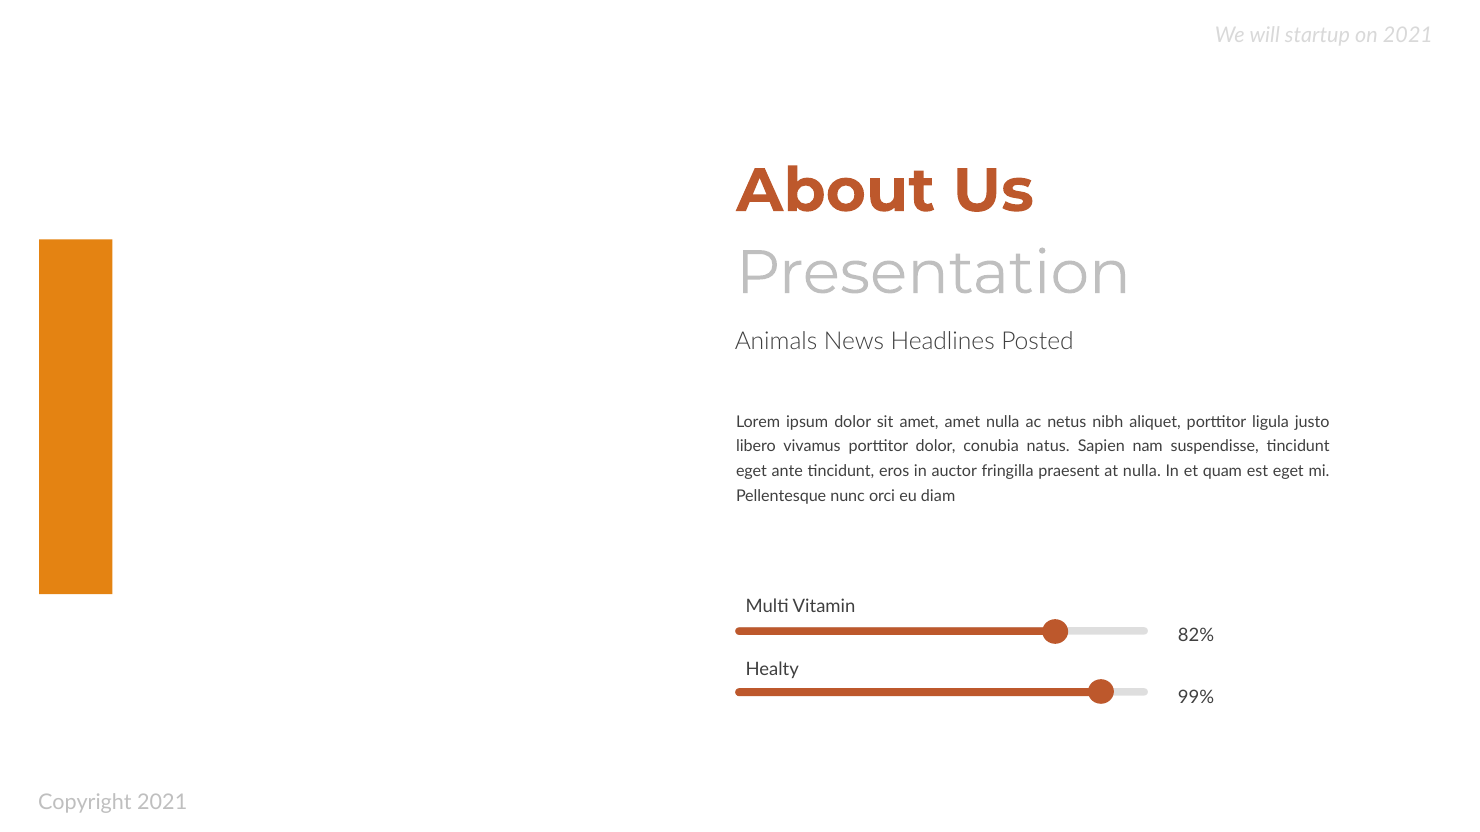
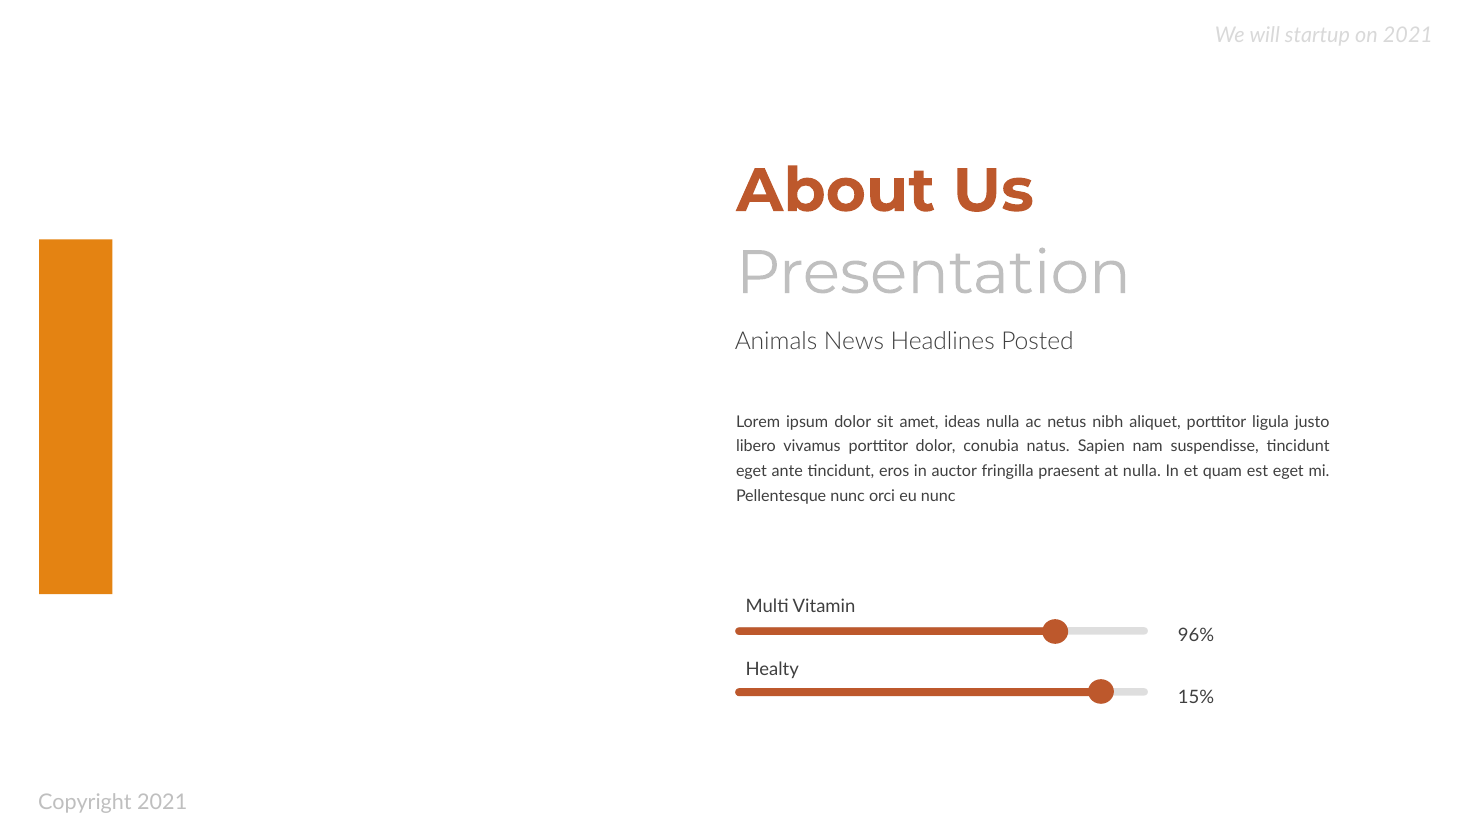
amet amet: amet -> ideas
eu diam: diam -> nunc
82%: 82% -> 96%
99%: 99% -> 15%
